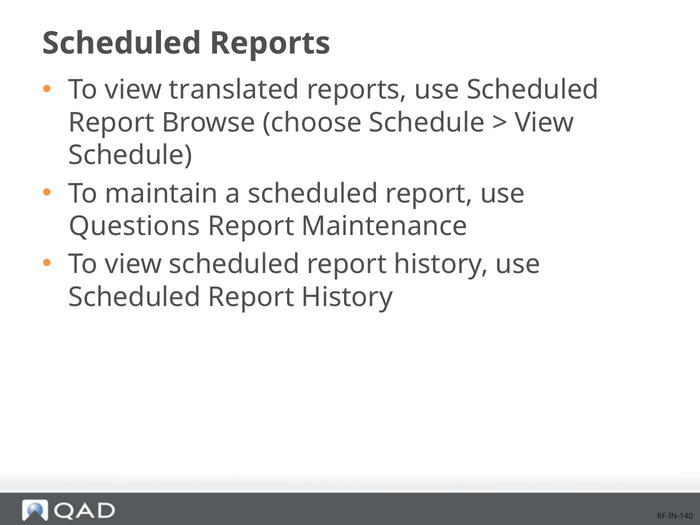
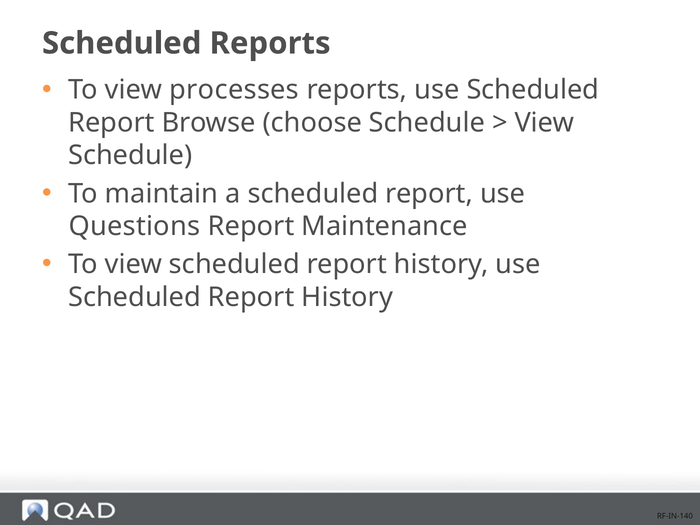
translated: translated -> processes
